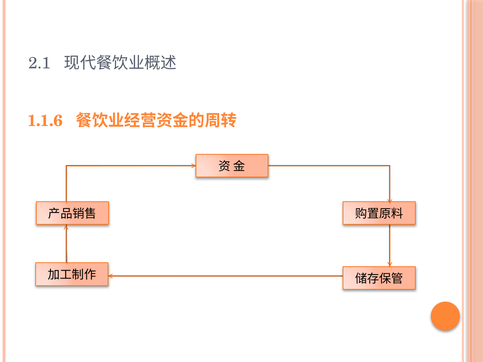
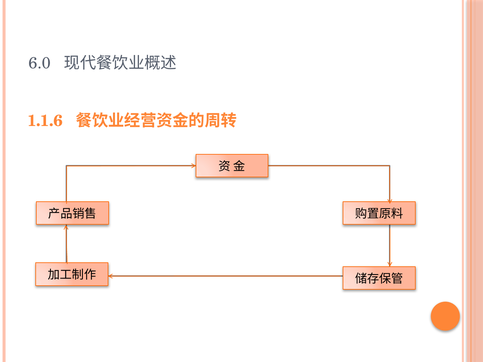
2.1: 2.1 -> 6.0
